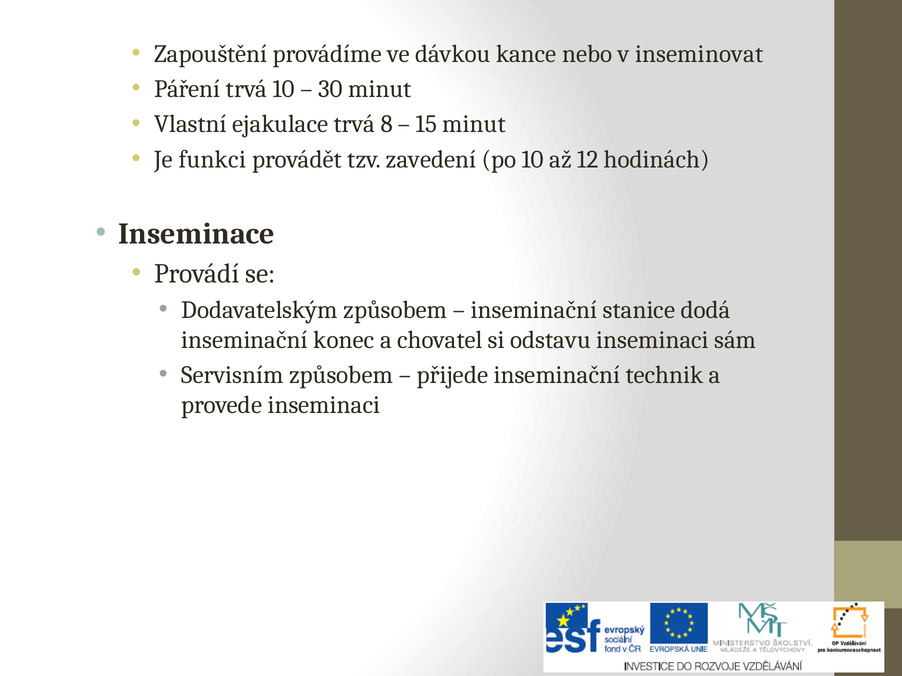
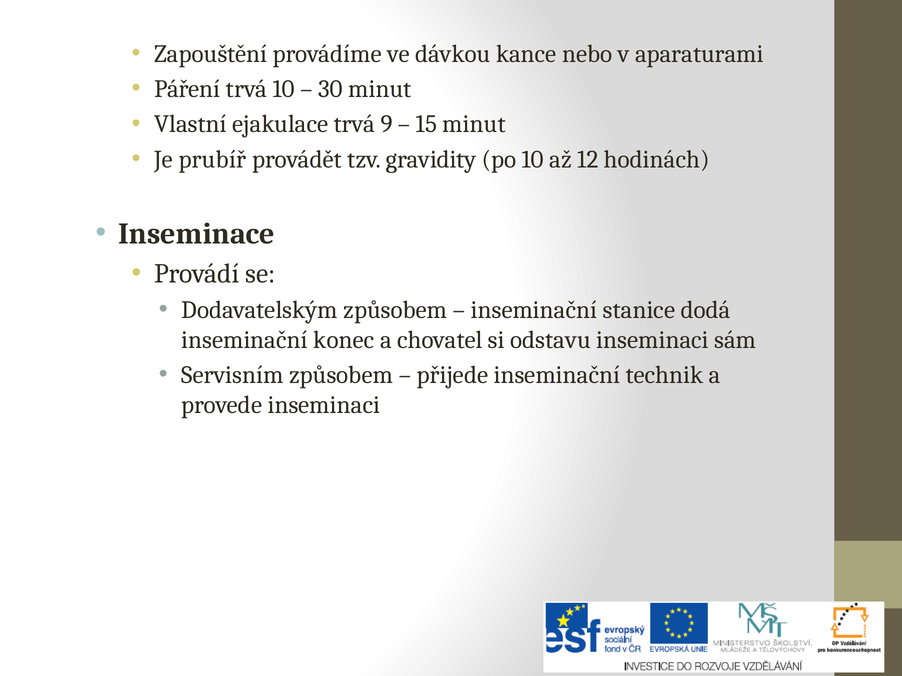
inseminovat: inseminovat -> aparaturami
8: 8 -> 9
funkci: funkci -> prubíř
zavedení: zavedení -> gravidity
